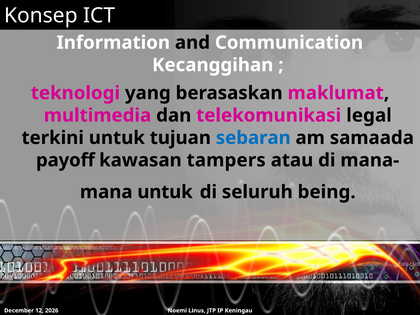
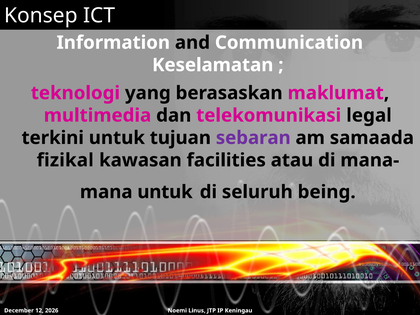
Kecanggihan: Kecanggihan -> Keselamatan
sebaran colour: blue -> purple
payoff: payoff -> fizikal
tampers: tampers -> facilities
